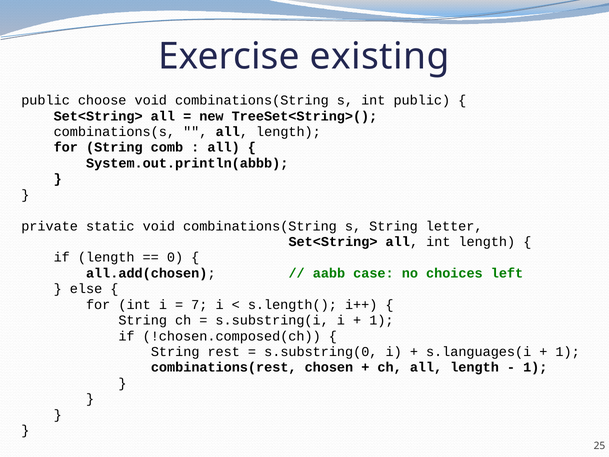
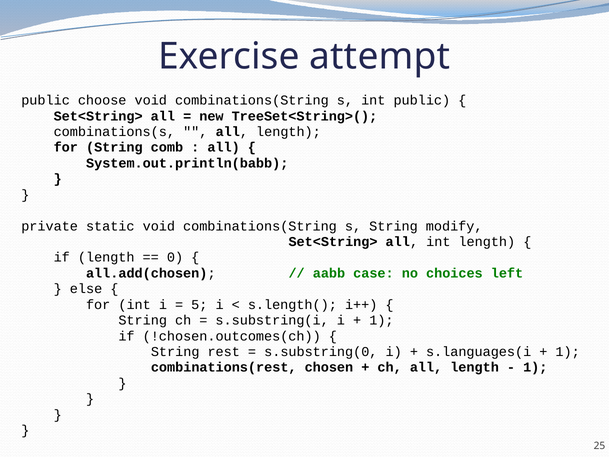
existing: existing -> attempt
System.out.println(abbb: System.out.println(abbb -> System.out.println(babb
letter: letter -> modify
7: 7 -> 5
!chosen.composed(ch: !chosen.composed(ch -> !chosen.outcomes(ch
